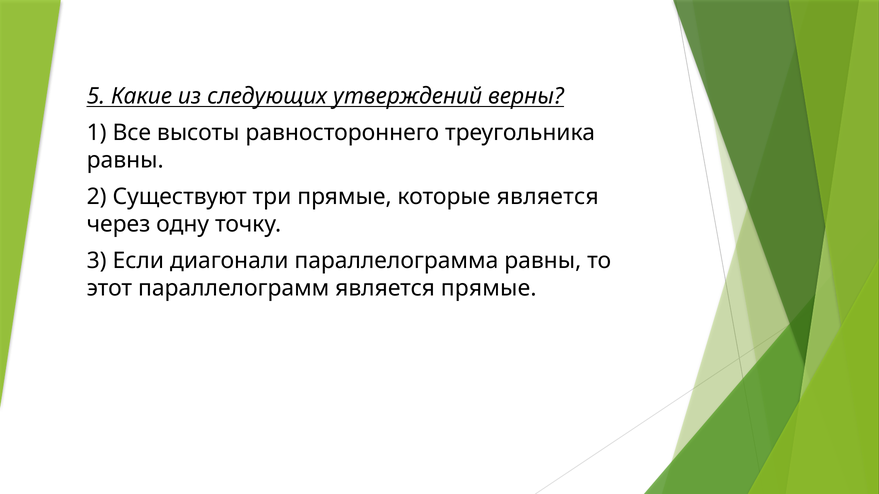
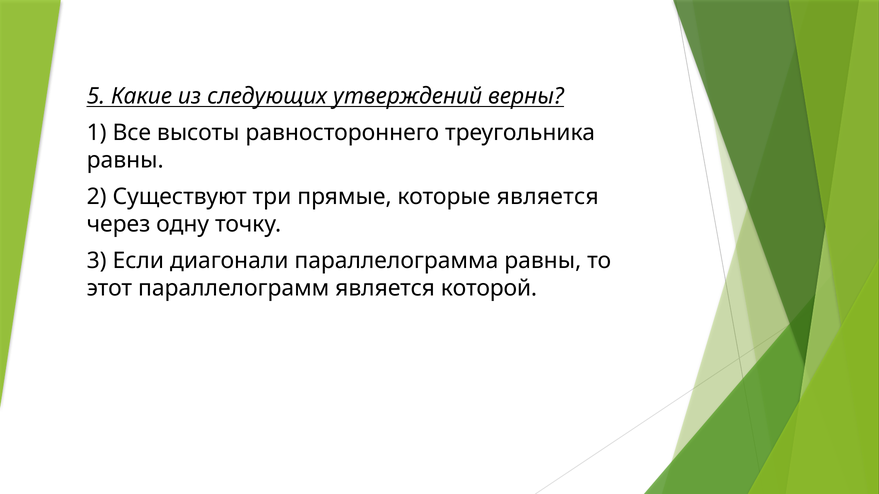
является прямые: прямые -> которой
